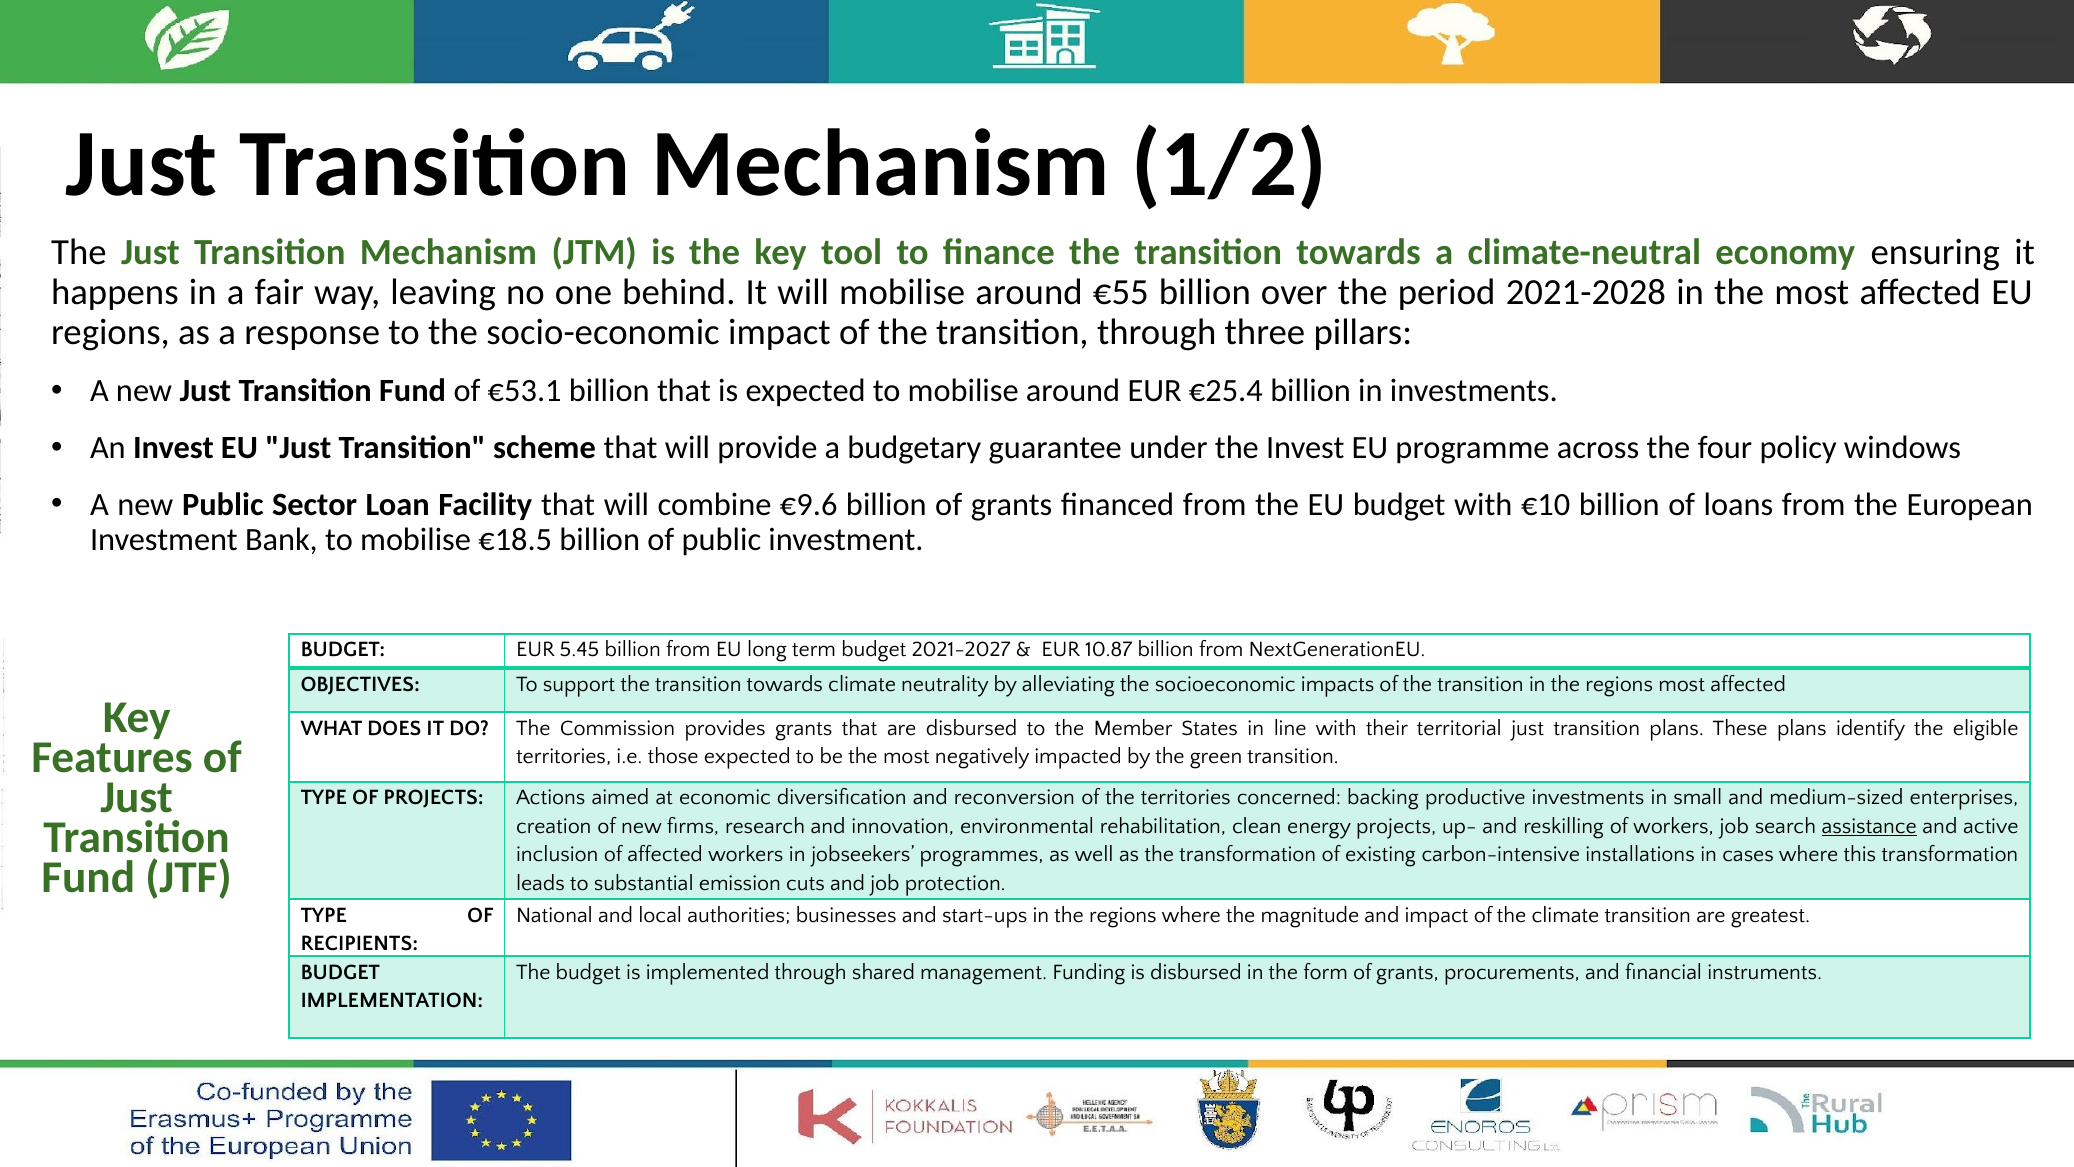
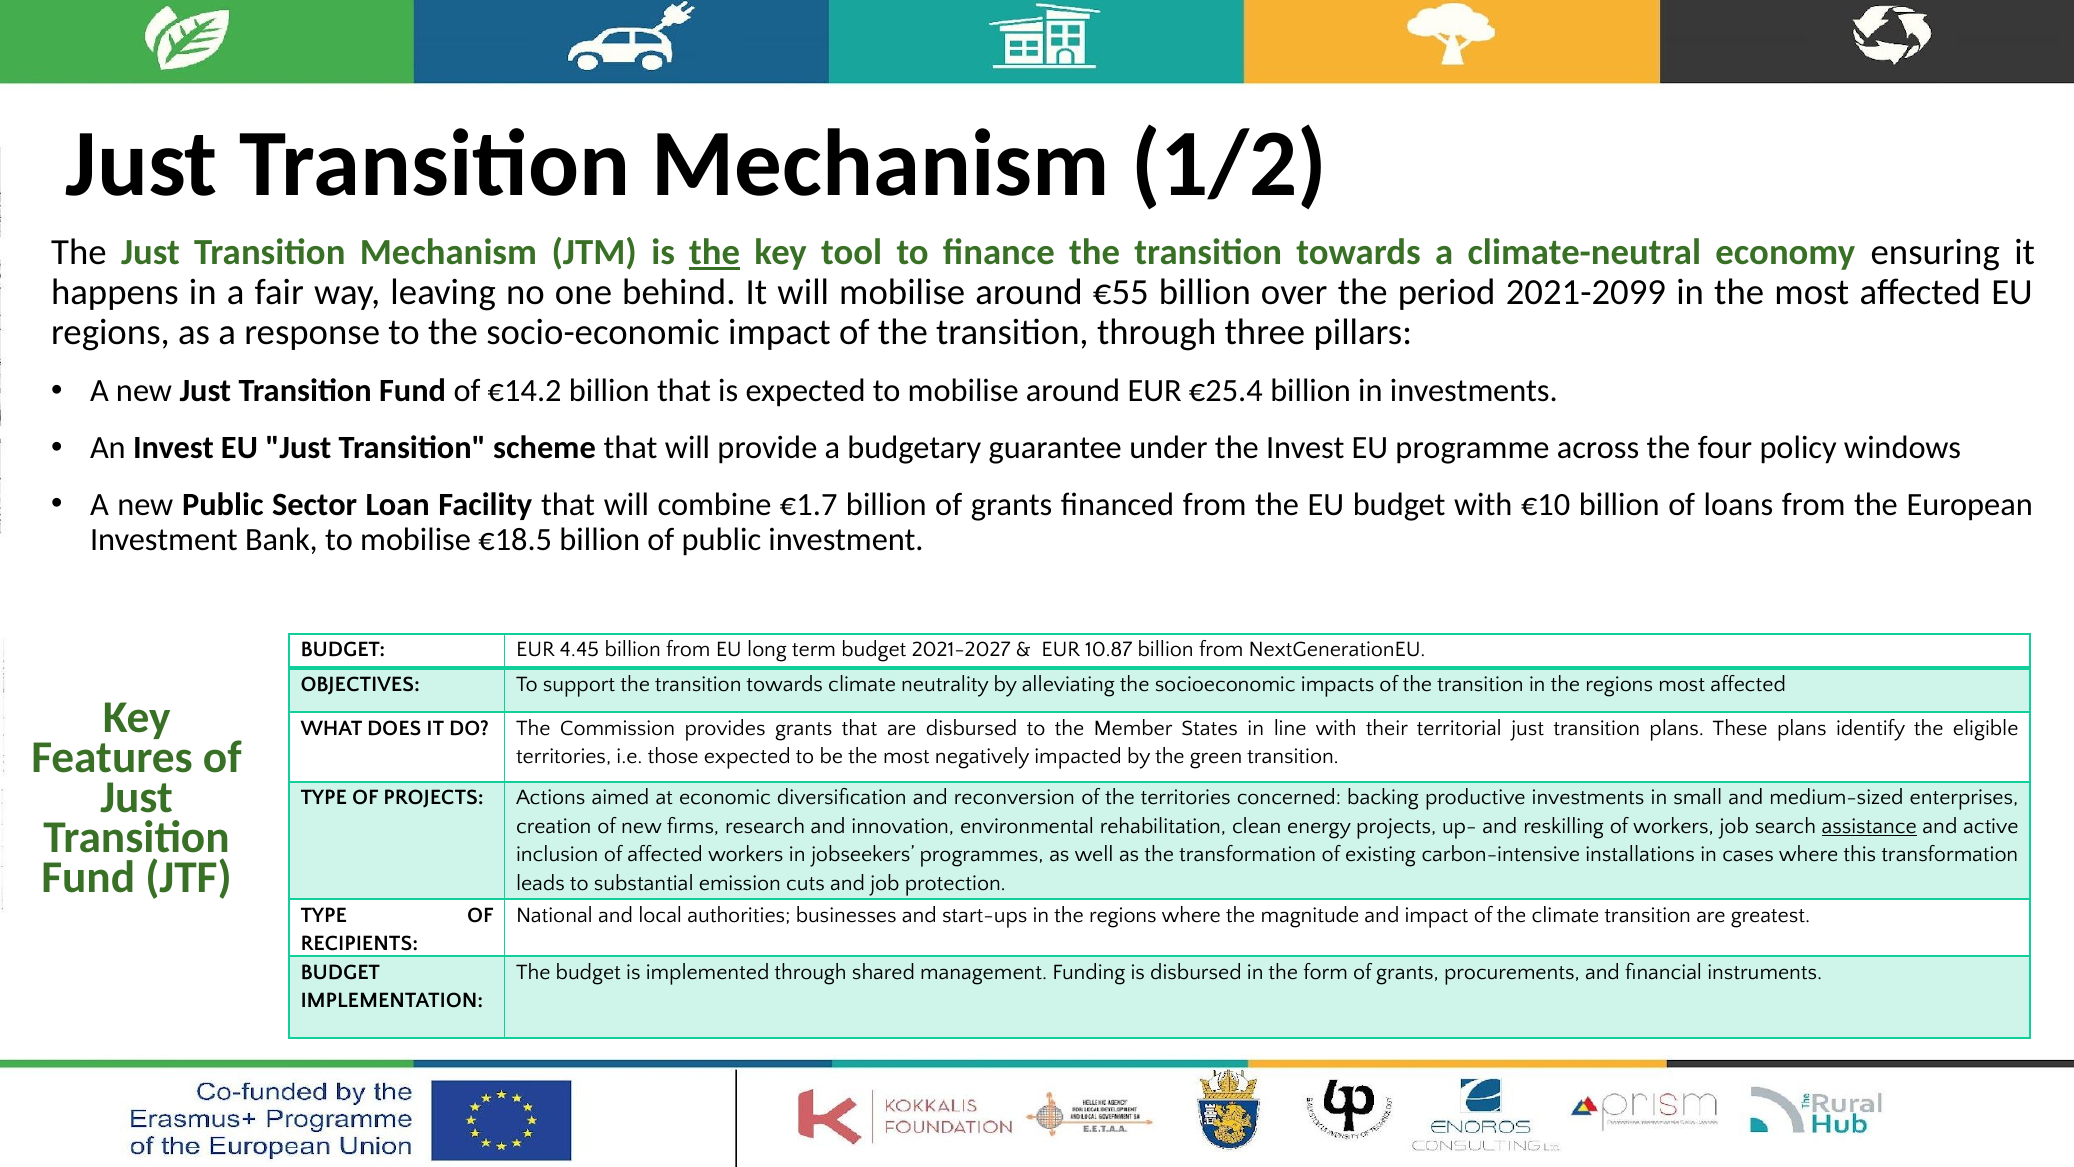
the at (715, 253) underline: none -> present
2021-2028: 2021-2028 -> 2021-2099
€53.1: €53.1 -> €14.2
€9.6: €9.6 -> €1.7
5.45: 5.45 -> 4.45
